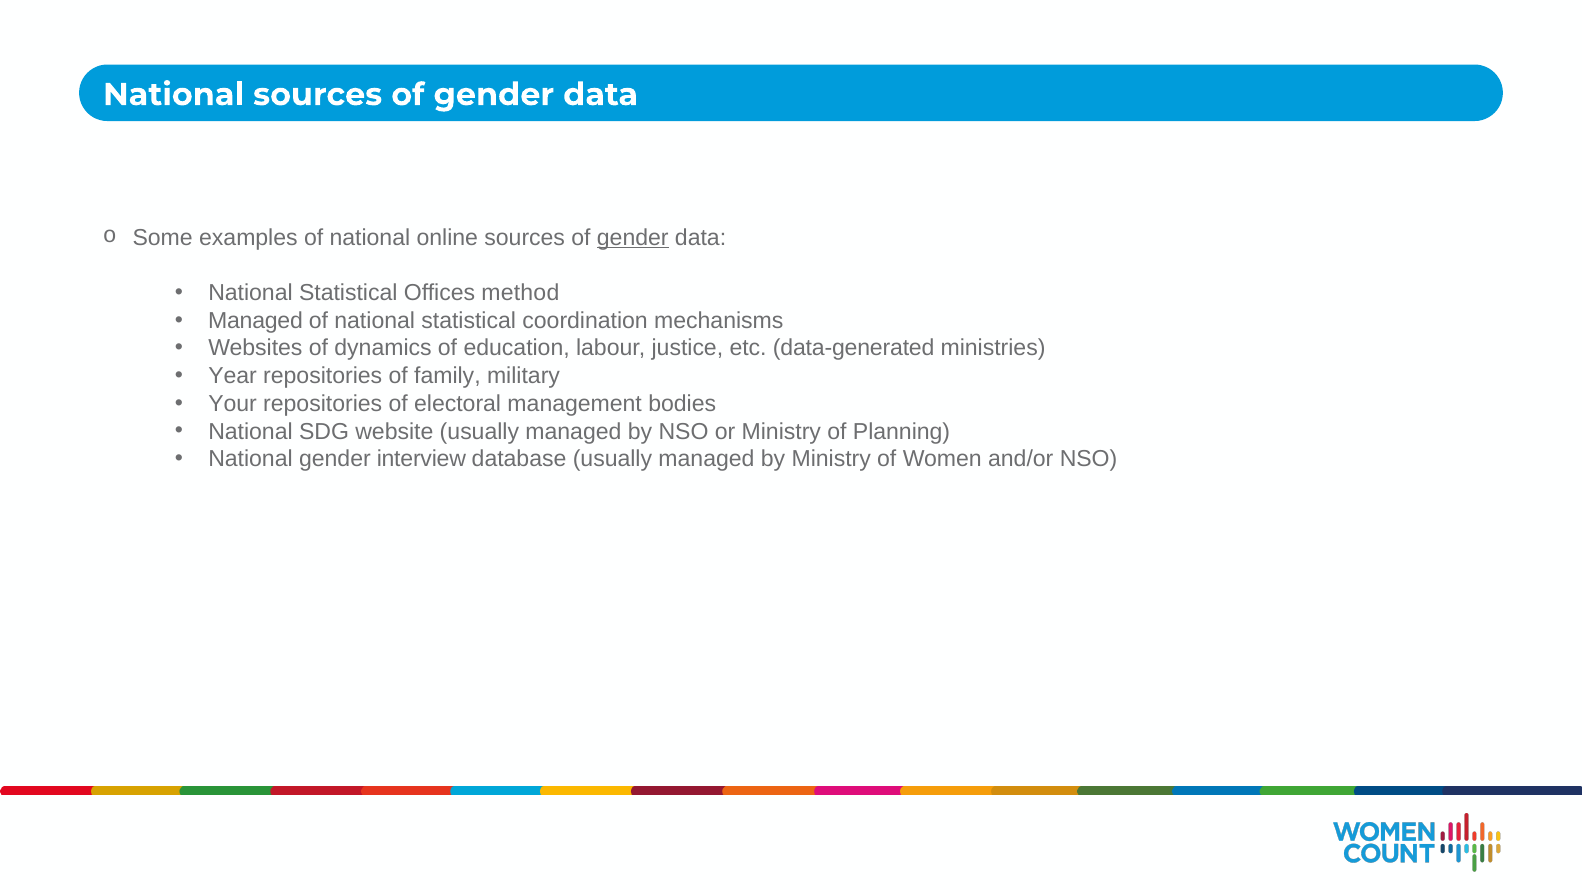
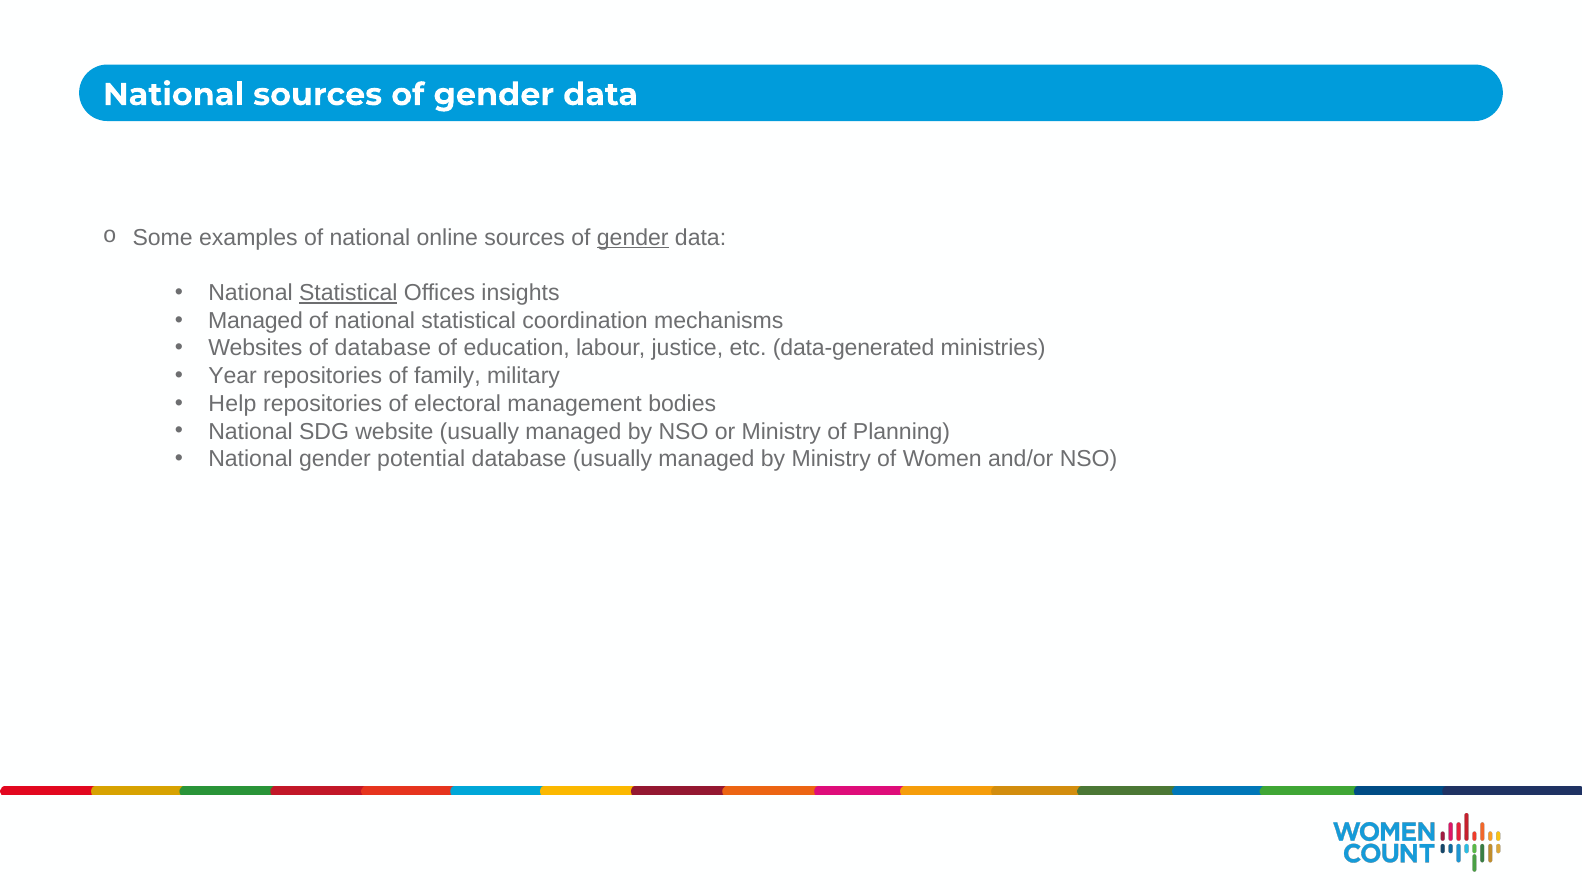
Statistical at (348, 293) underline: none -> present
method: method -> insights
of dynamics: dynamics -> database
Your: Your -> Help
interview: interview -> potential
